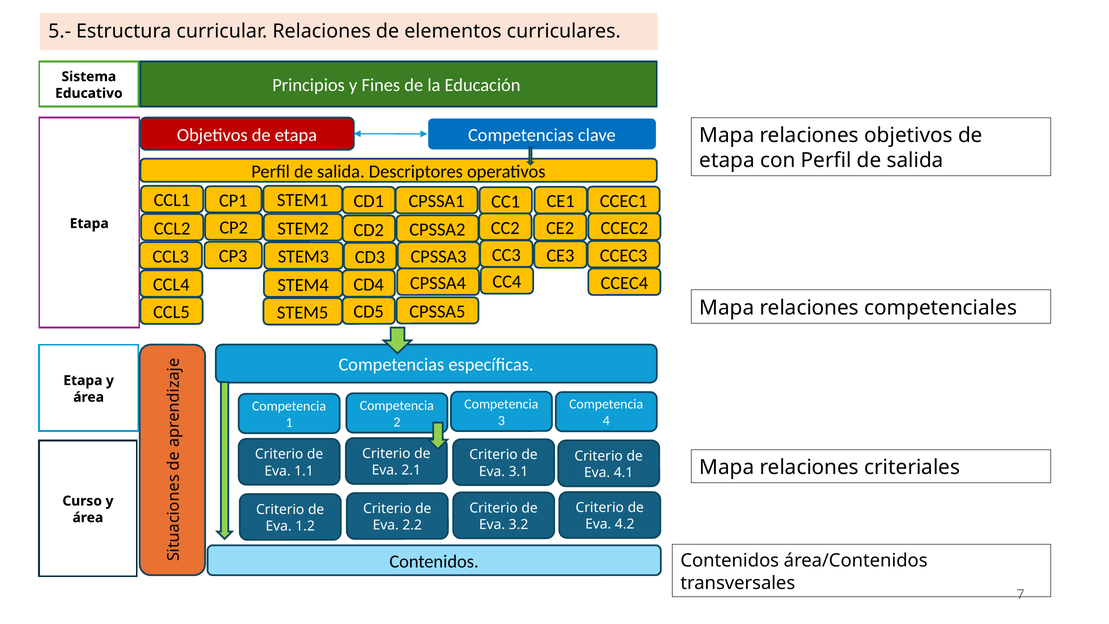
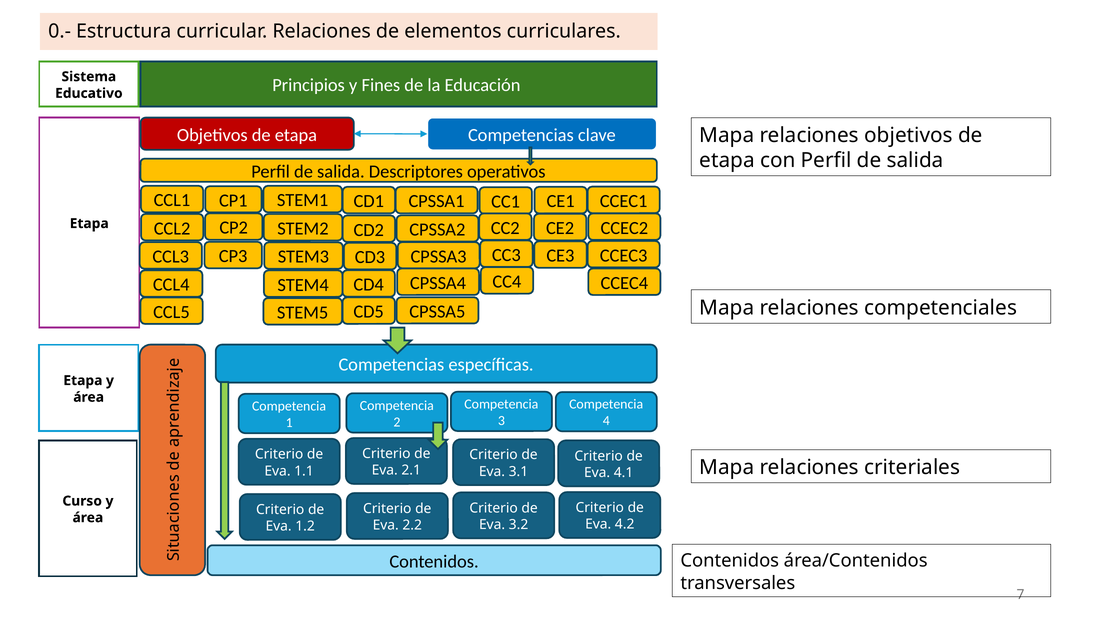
5.-: 5.- -> 0.-
